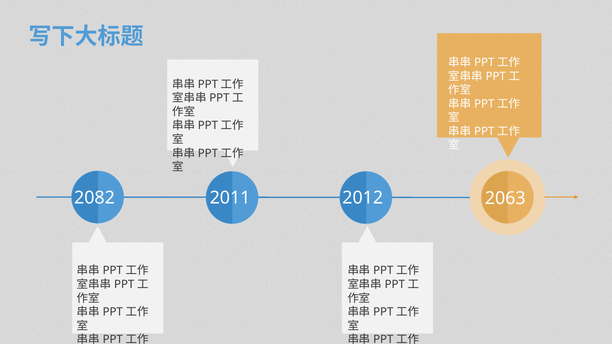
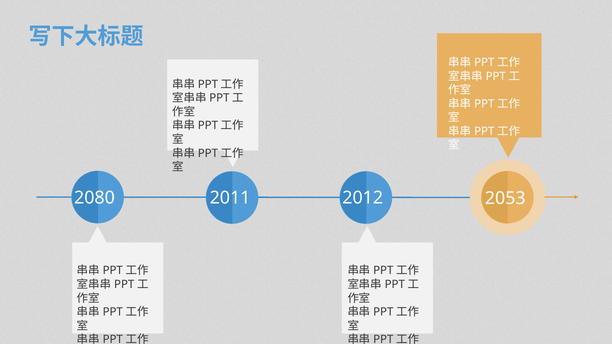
2082: 2082 -> 2080
2063: 2063 -> 2053
